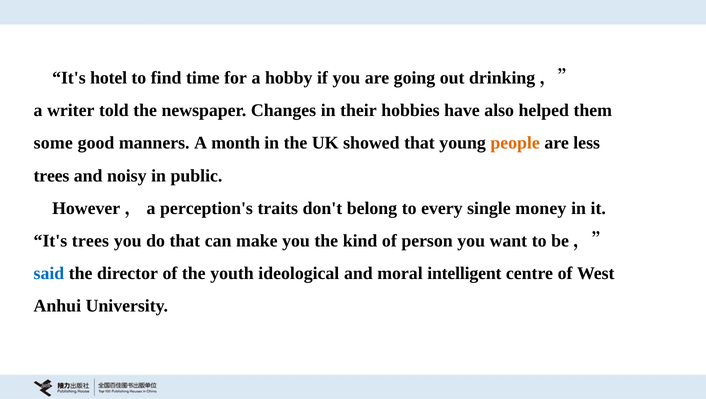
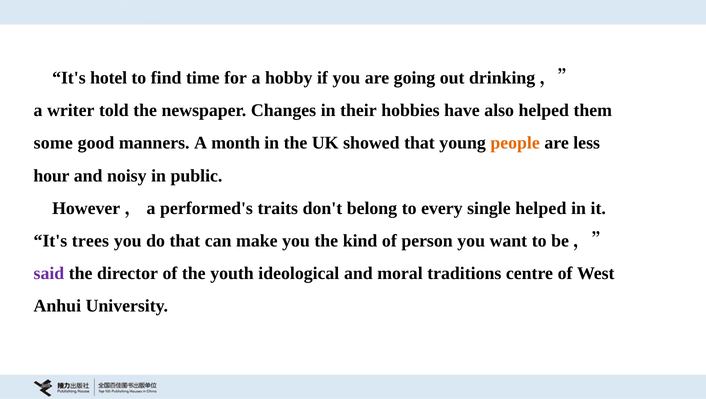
trees at (51, 176): trees -> hour
perception's: perception's -> performed's
single money: money -> helped
said colour: blue -> purple
intelligent: intelligent -> traditions
